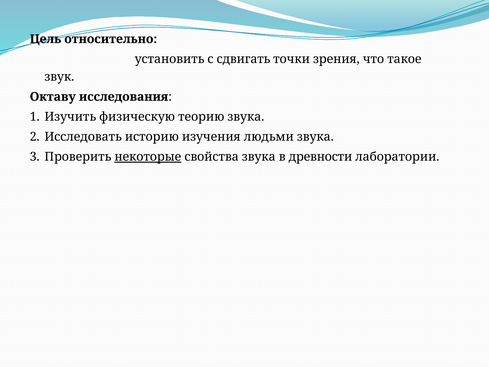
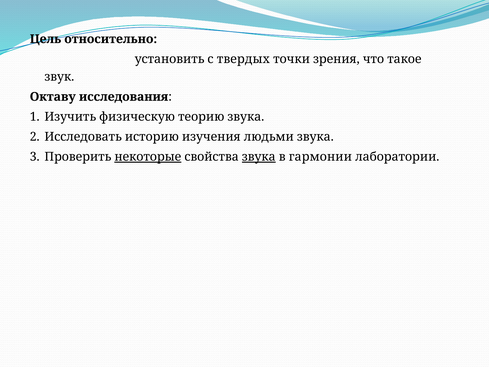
сдвигать: сдвигать -> твердых
звука at (259, 157) underline: none -> present
древности: древности -> гармонии
